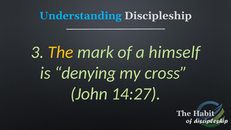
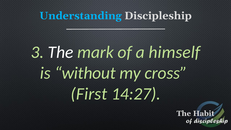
The colour: yellow -> white
denying: denying -> without
John: John -> First
